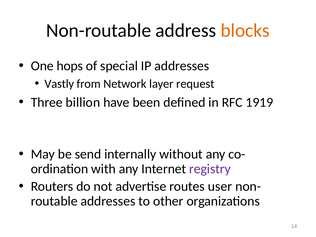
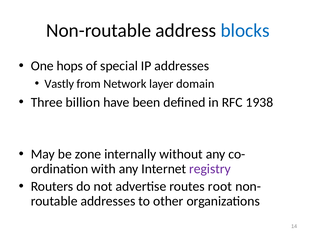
blocks colour: orange -> blue
request: request -> domain
1919: 1919 -> 1938
send: send -> zone
user: user -> root
